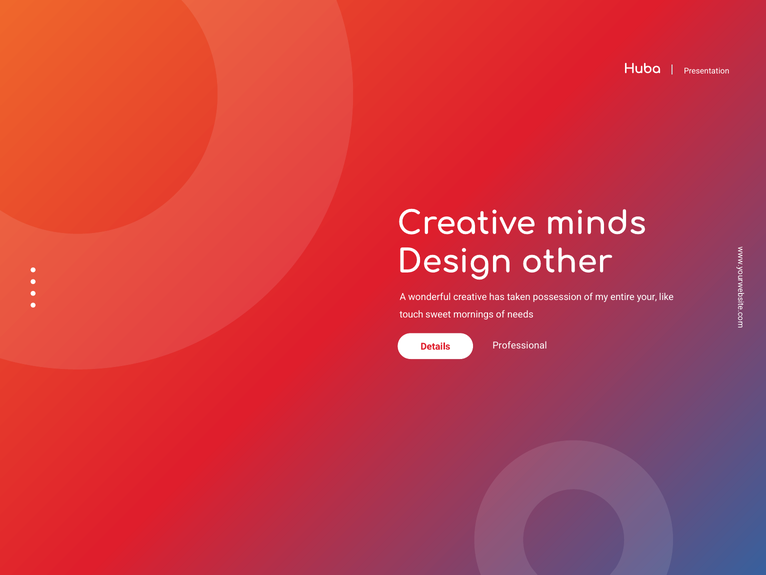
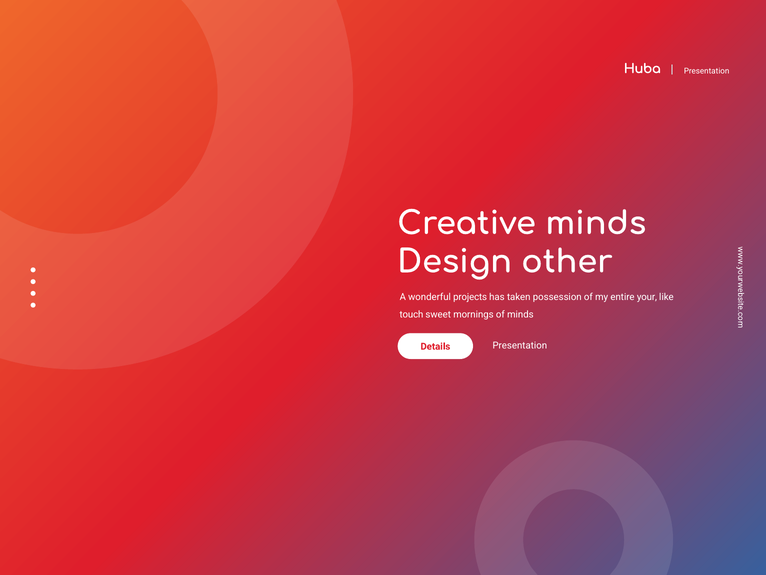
wonderful creative: creative -> projects
of needs: needs -> minds
Details Professional: Professional -> Presentation
